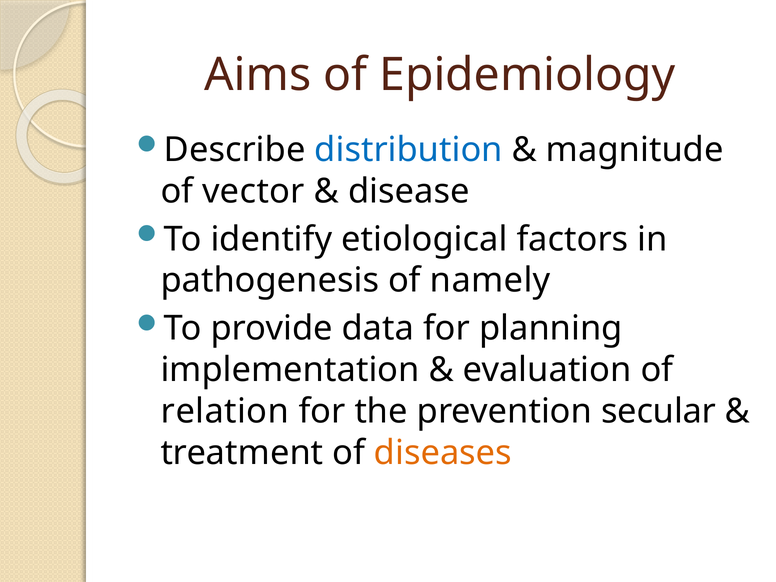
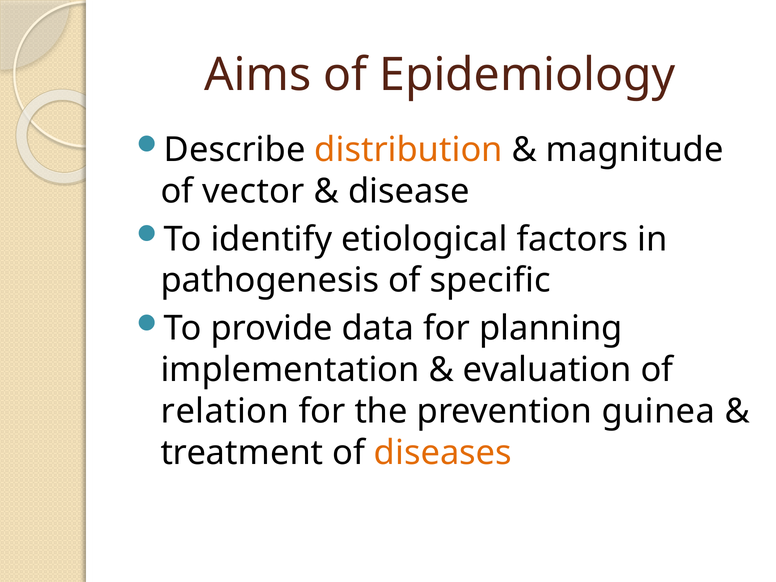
distribution colour: blue -> orange
namely: namely -> specific
secular: secular -> guinea
